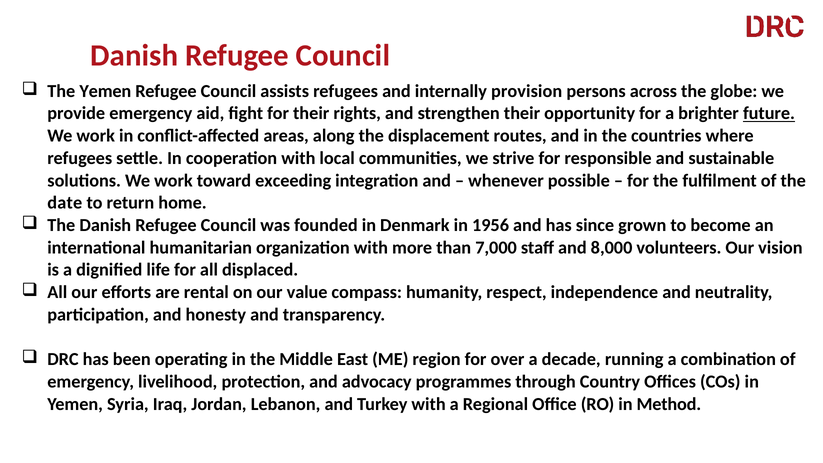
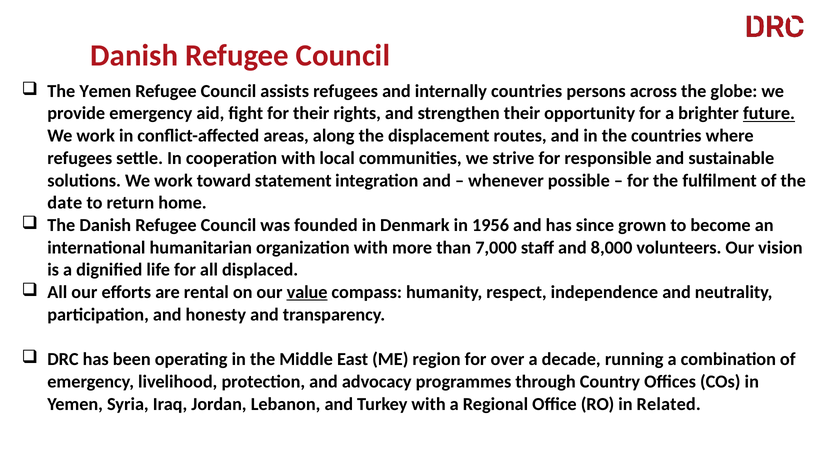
internally provision: provision -> countries
exceeding: exceeding -> statement
value underline: none -> present
Method: Method -> Related
